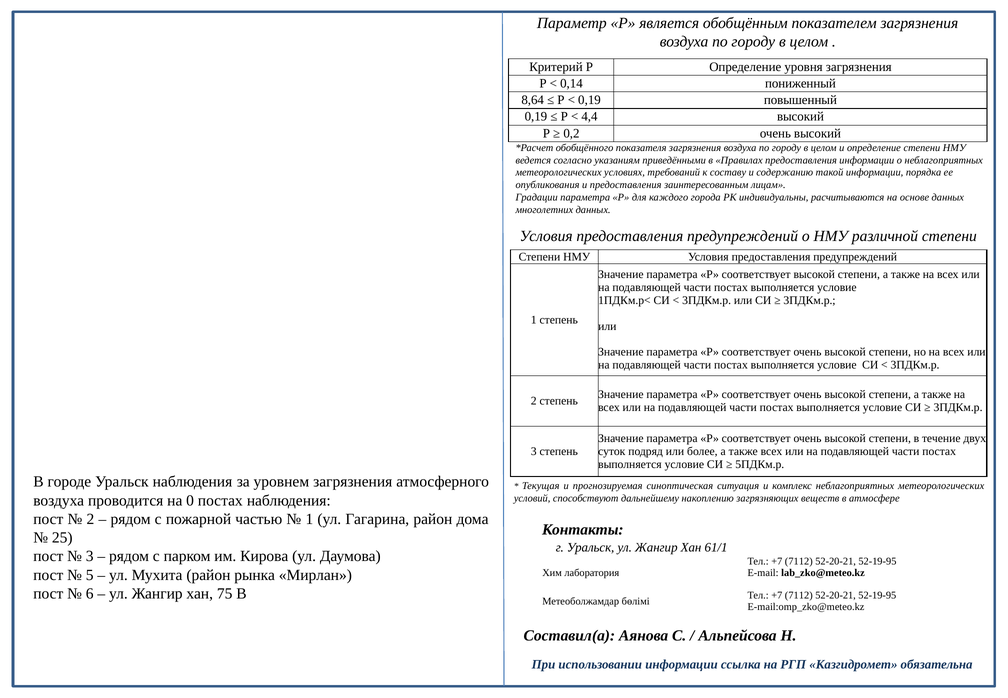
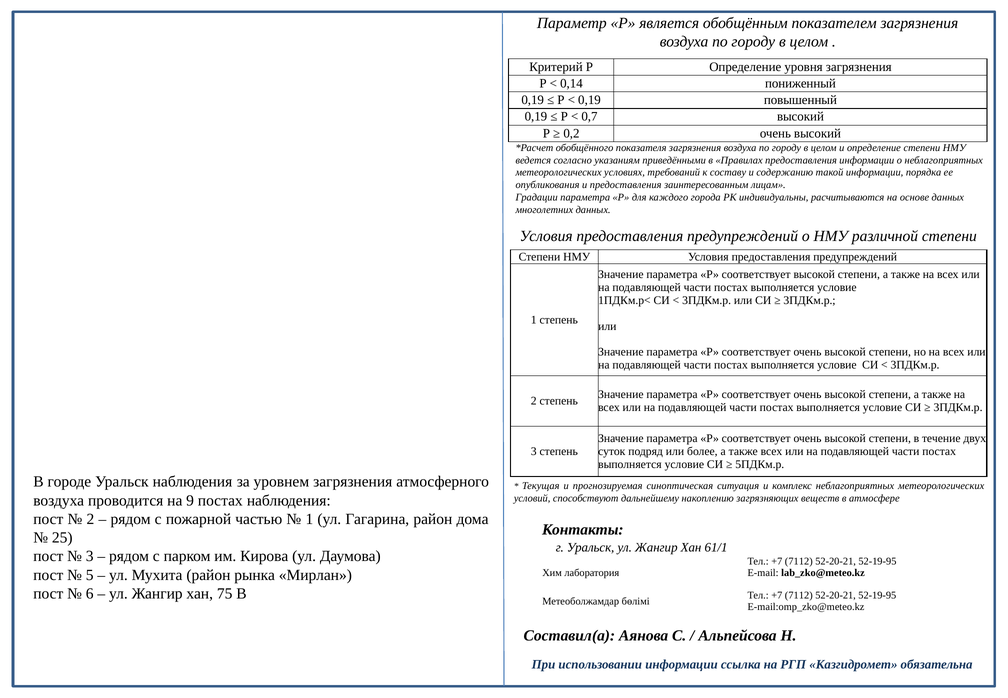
8,64 at (533, 100): 8,64 -> 0,19
4,4: 4,4 -> 0,7
0: 0 -> 9
